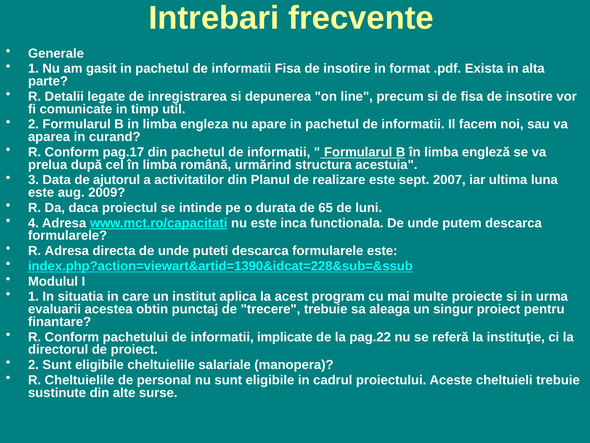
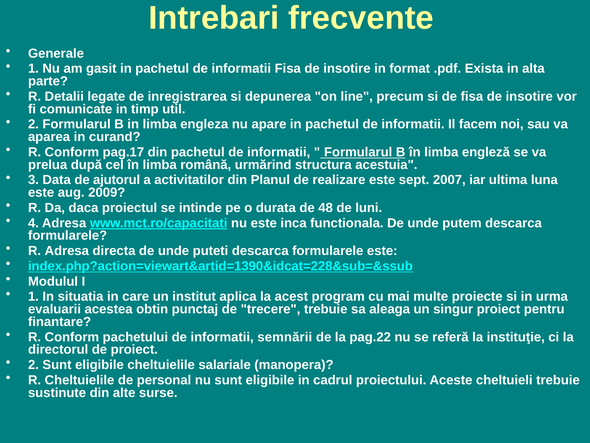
65: 65 -> 48
implicate: implicate -> semnării
